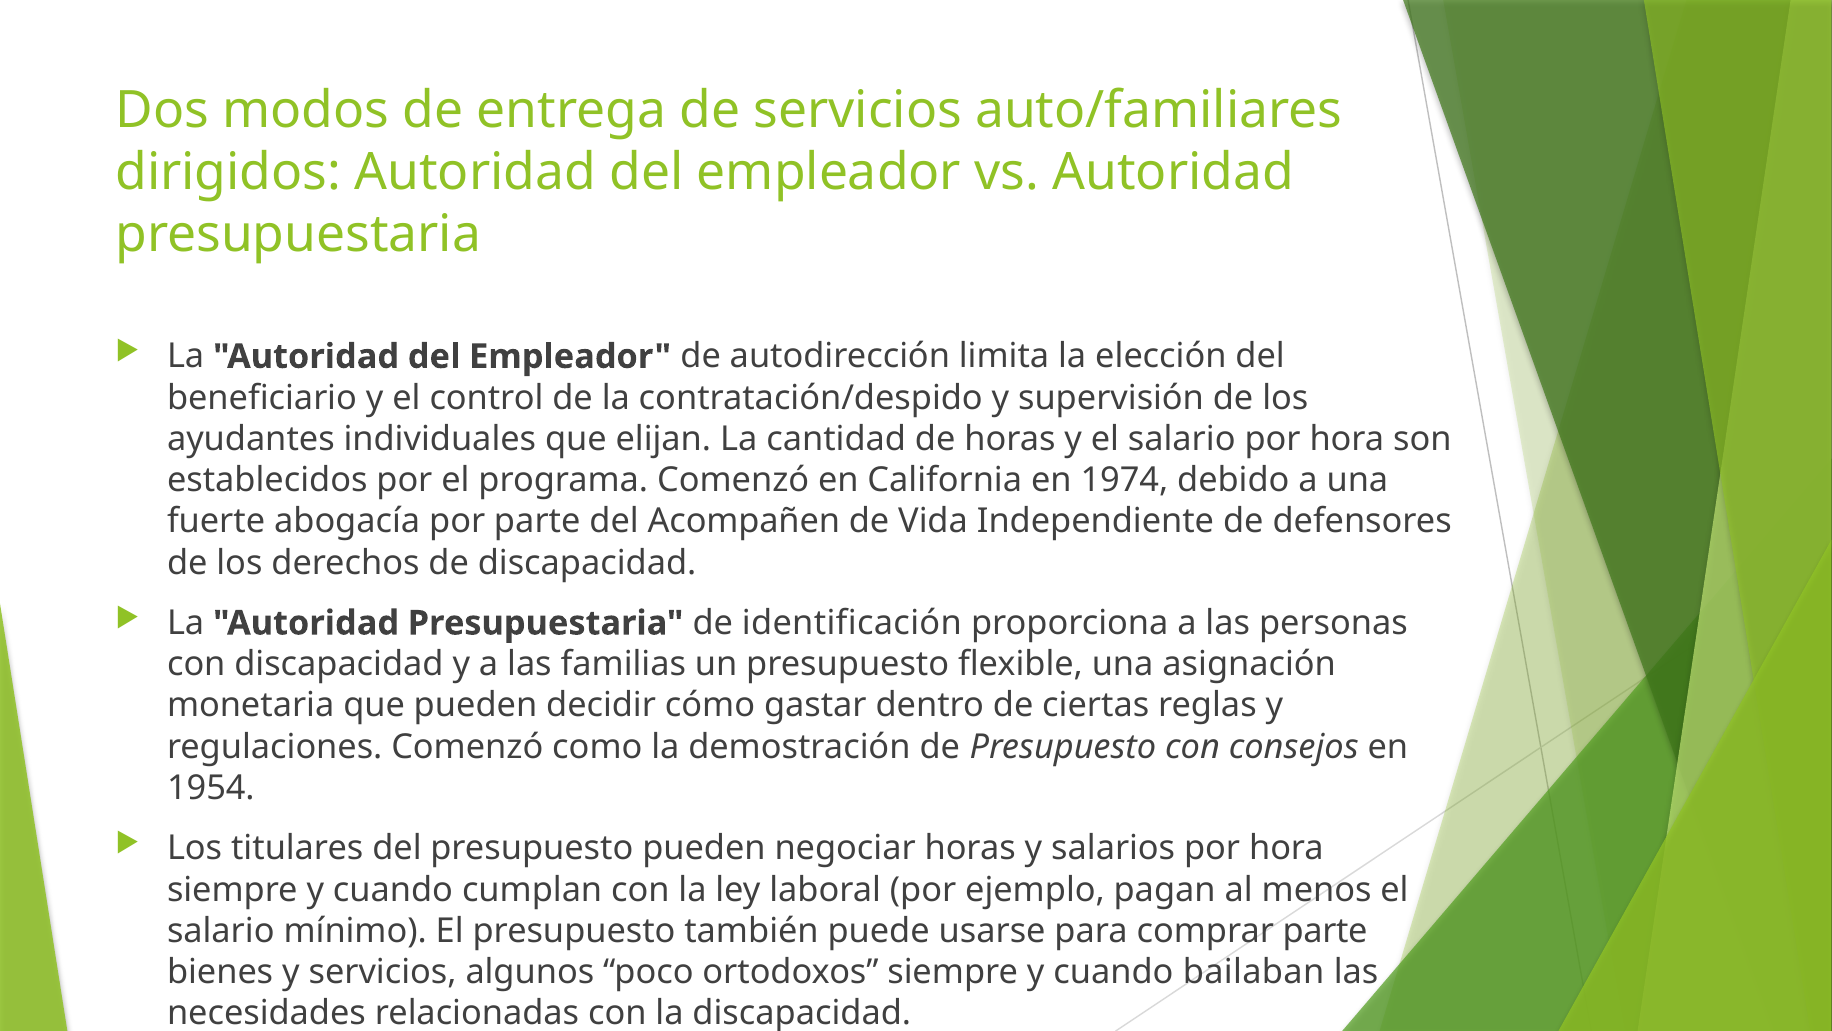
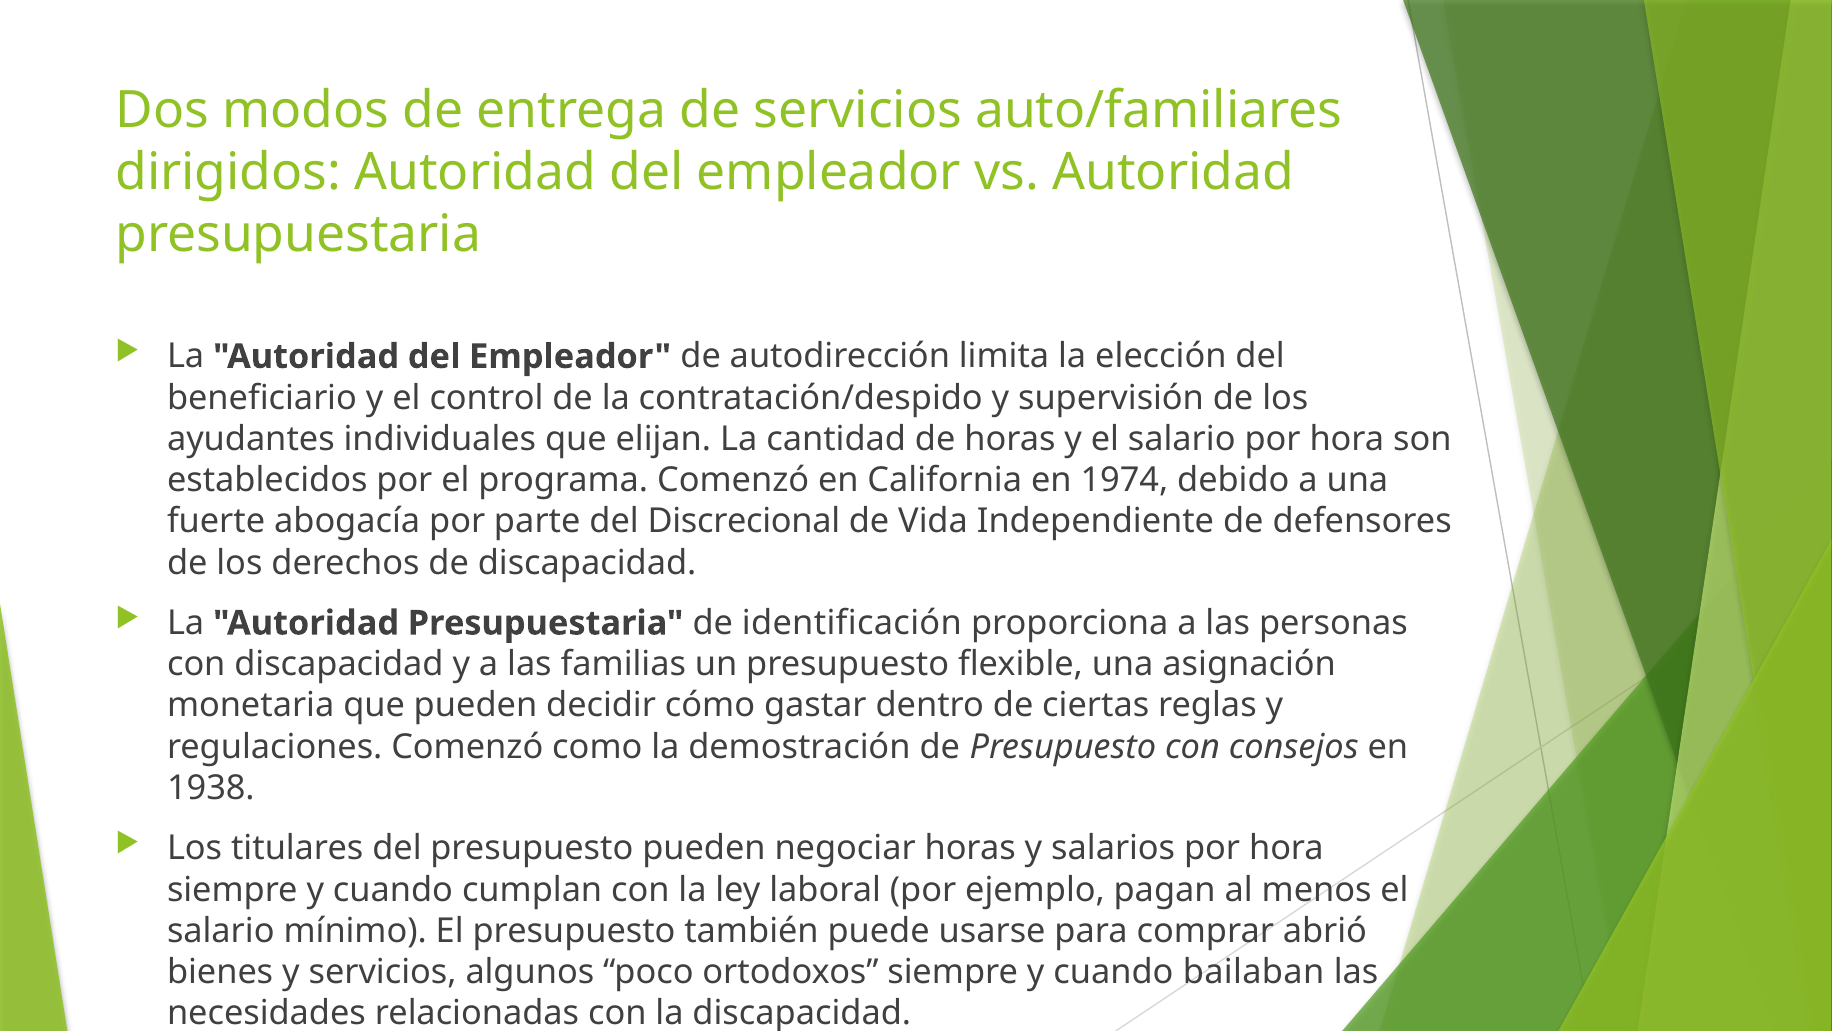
Acompañen: Acompañen -> Discrecional
1954: 1954 -> 1938
comprar parte: parte -> abrió
